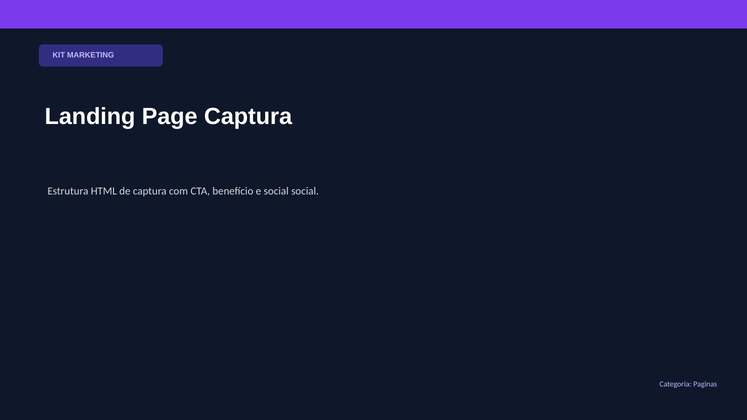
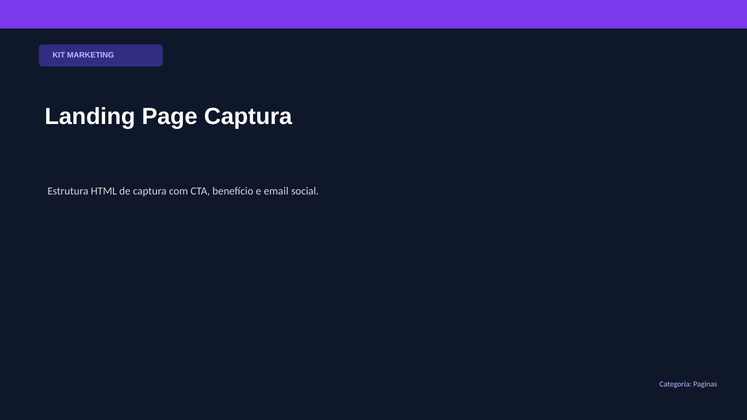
e social: social -> email
